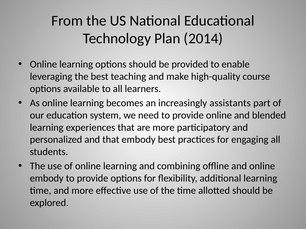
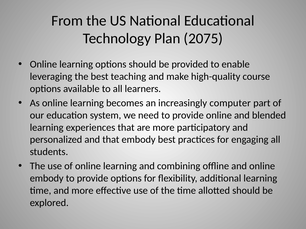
2014: 2014 -> 2075
assistants: assistants -> computer
